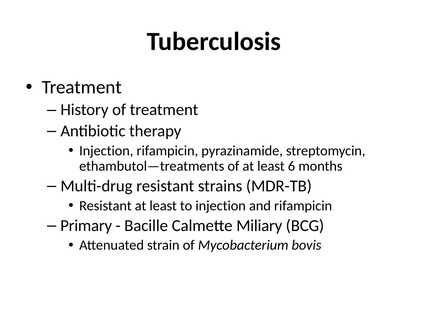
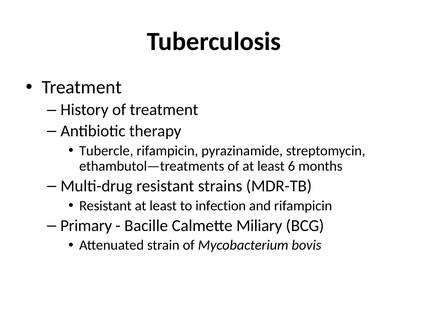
Injection at (106, 151): Injection -> Tubercle
to injection: injection -> infection
